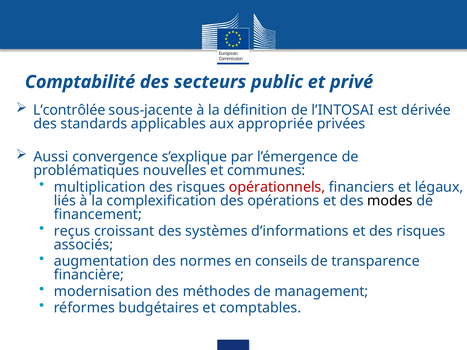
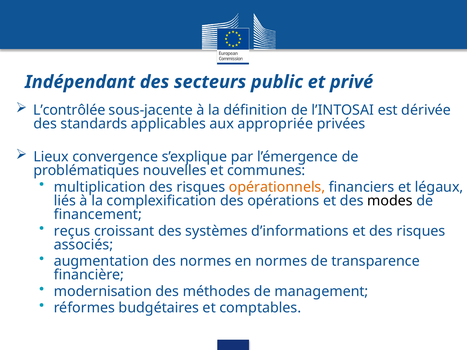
Comptabilité: Comptabilité -> Indépendant
Aussi: Aussi -> Lieux
opérationnels colour: red -> orange
en conseils: conseils -> normes
